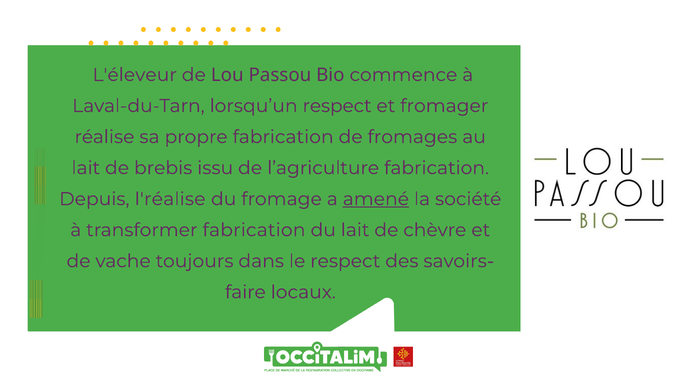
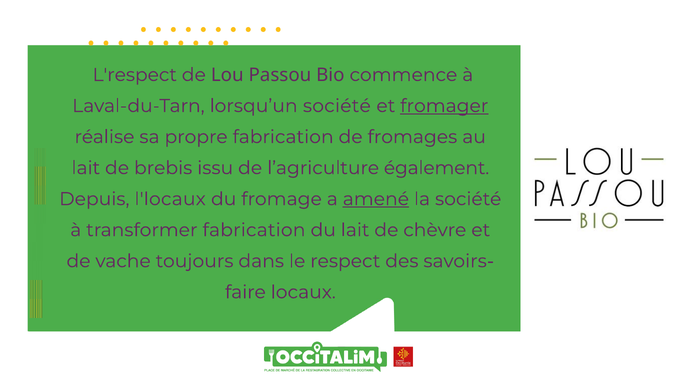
L'éleveur: L'éleveur -> L'respect
lorsqu’un respect: respect -> société
fromager underline: none -> present
l’agriculture fabrication: fabrication -> également
l'réalise: l'réalise -> l'locaux
